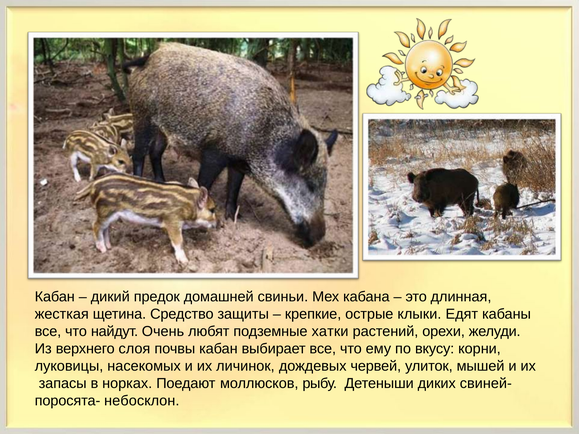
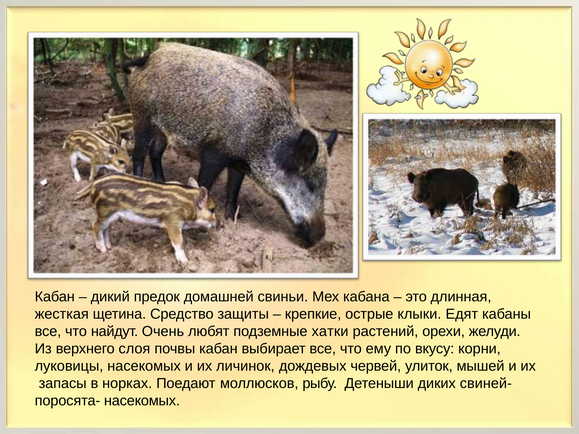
поросята- небосклон: небосклон -> насекомых
